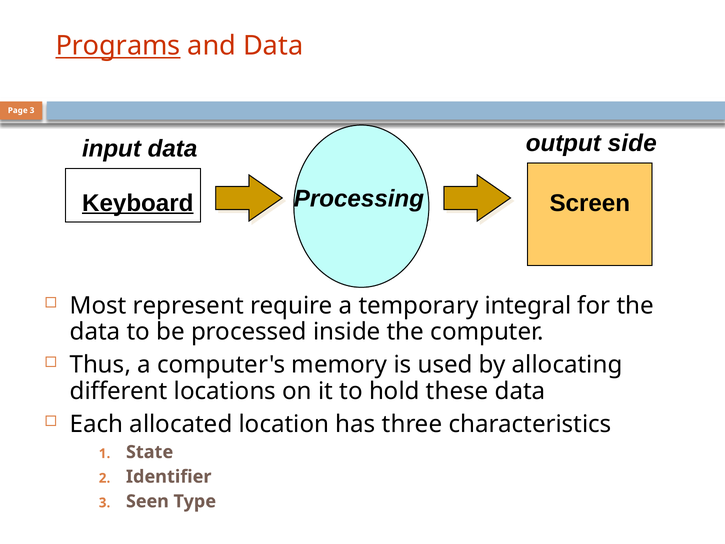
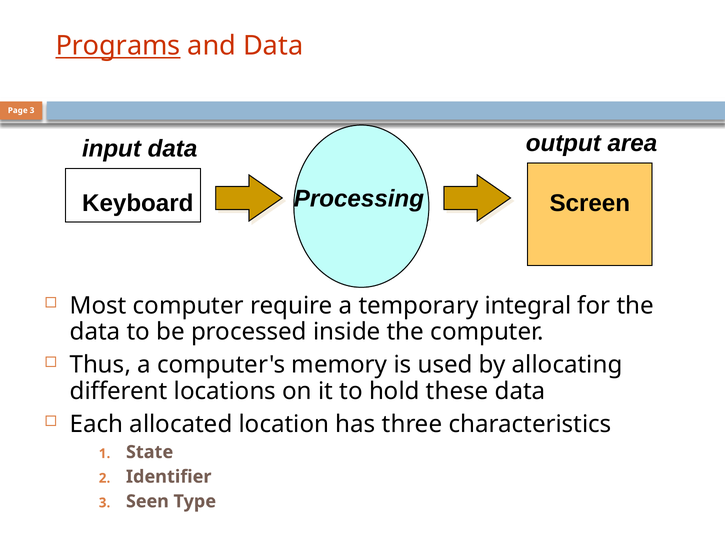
side: side -> area
Keyboard underline: present -> none
Most represent: represent -> computer
